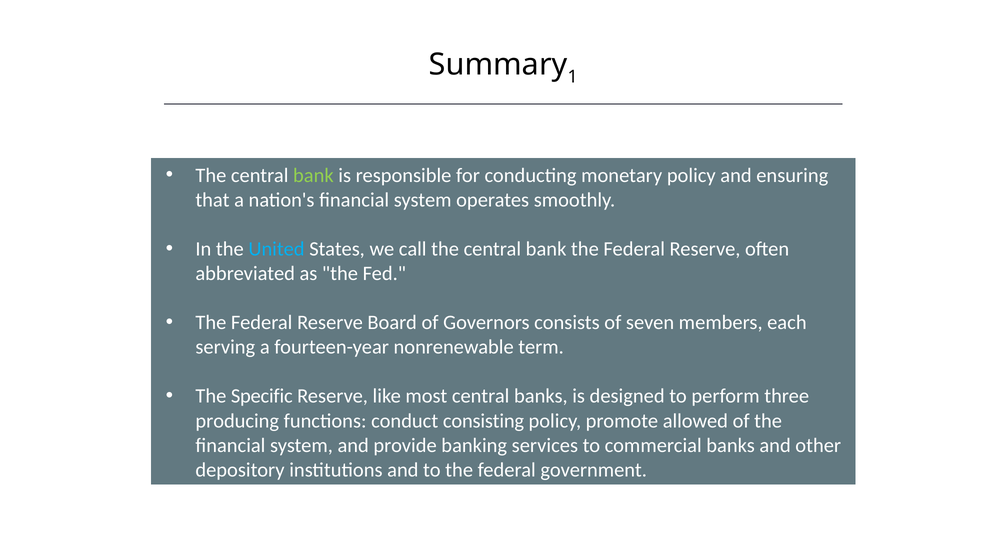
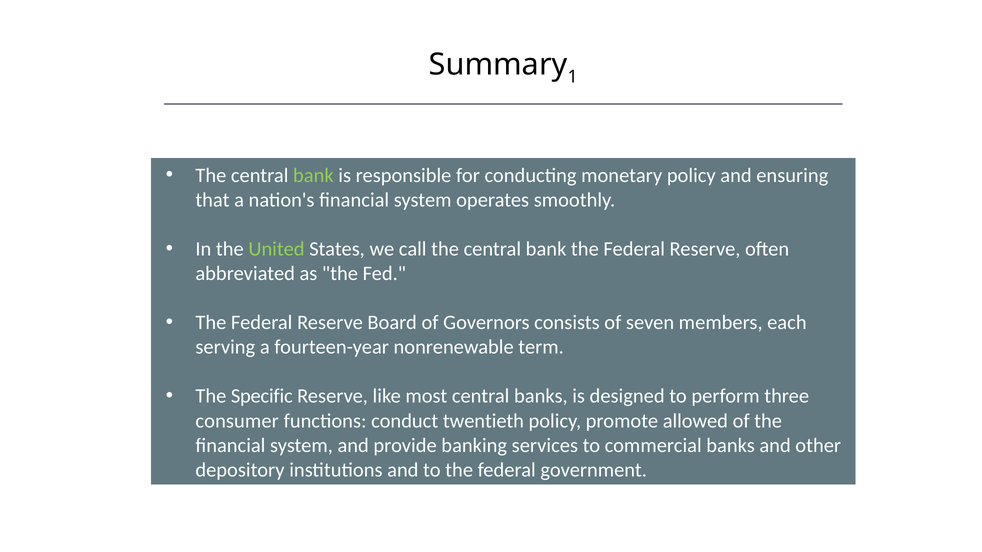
United colour: light blue -> light green
producing: producing -> consumer
consisting: consisting -> twentieth
